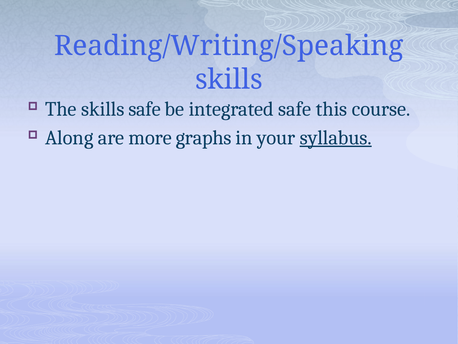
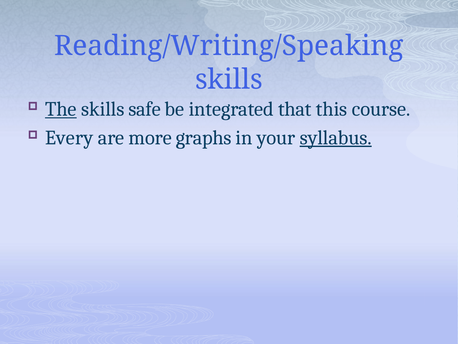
The underline: none -> present
integrated safe: safe -> that
Along: Along -> Every
